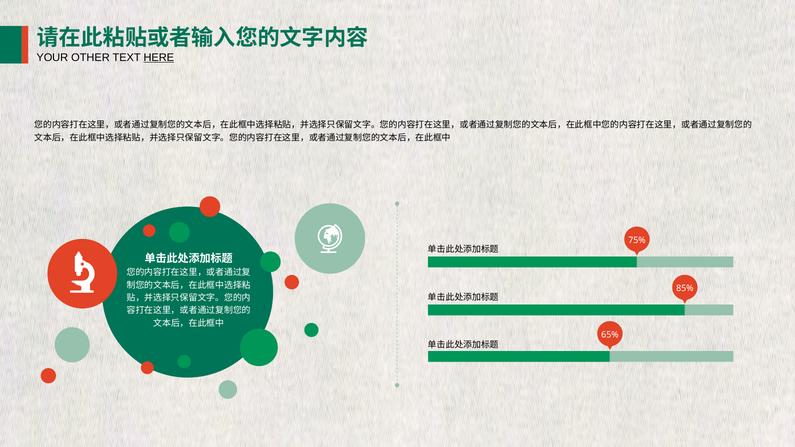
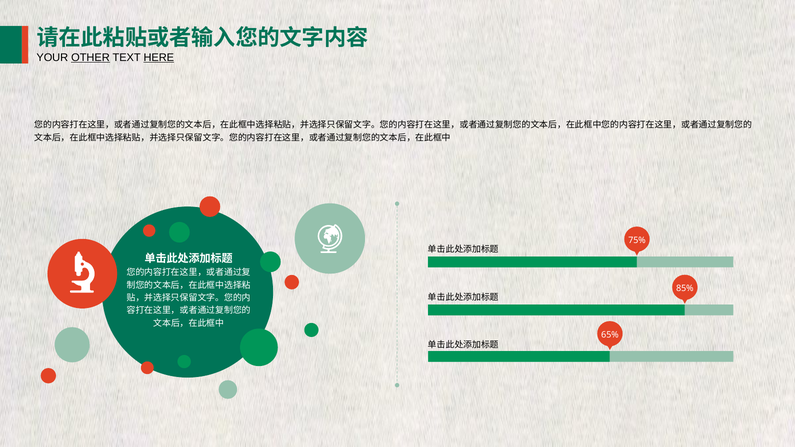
OTHER underline: none -> present
